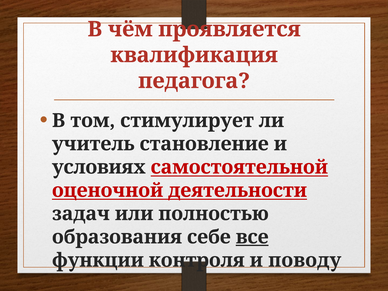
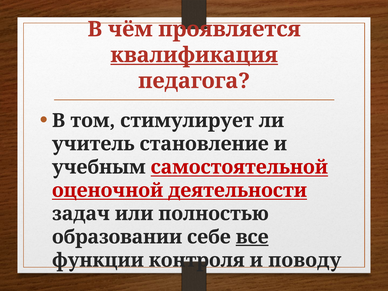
квалификация underline: none -> present
условиях: условиях -> учебным
образования: образования -> образовании
